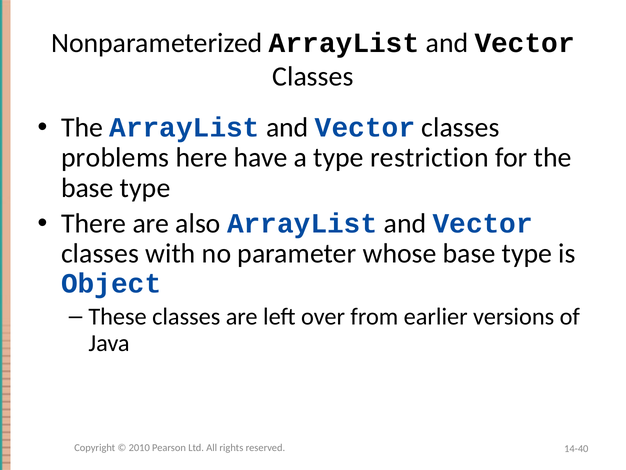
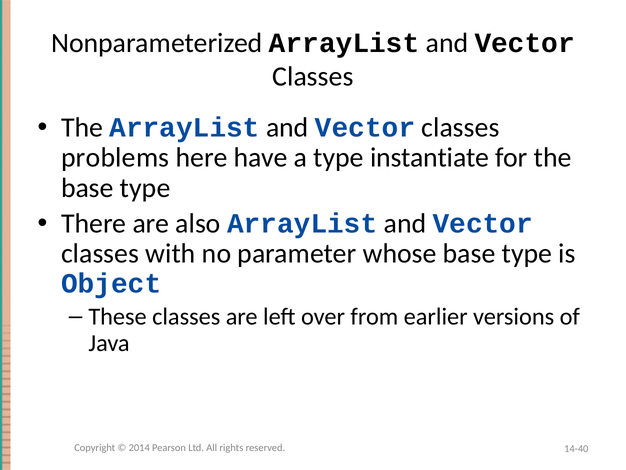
restriction: restriction -> instantiate
2010: 2010 -> 2014
